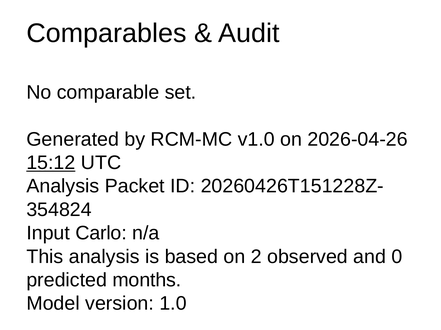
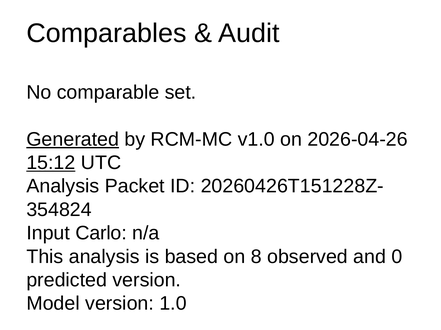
Generated underline: none -> present
2: 2 -> 8
predicted months: months -> version
